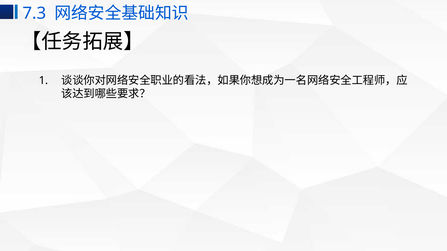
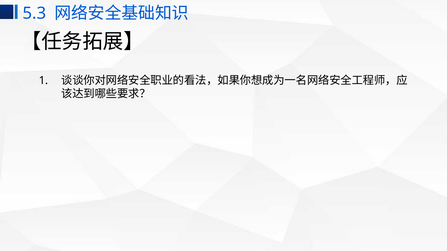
7.3: 7.3 -> 5.3
